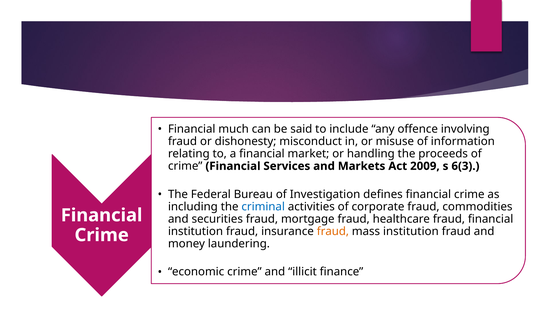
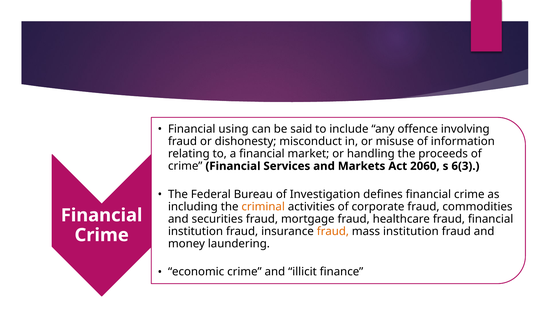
much: much -> using
2009: 2009 -> 2060
criminal colour: blue -> orange
